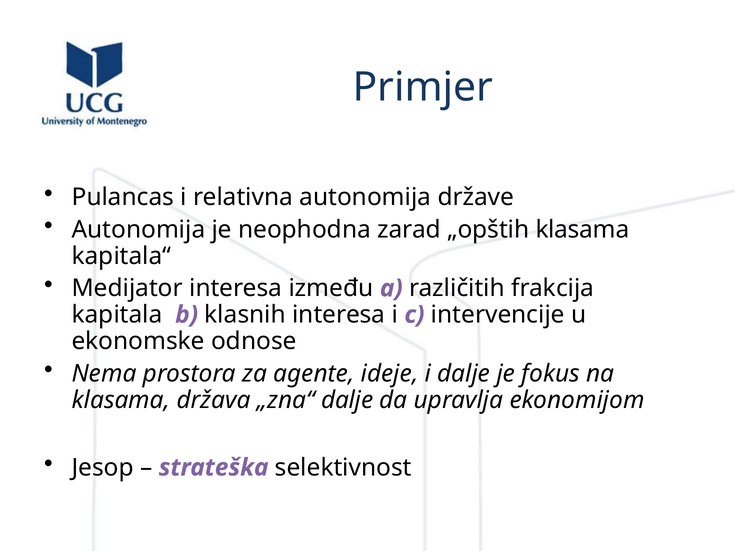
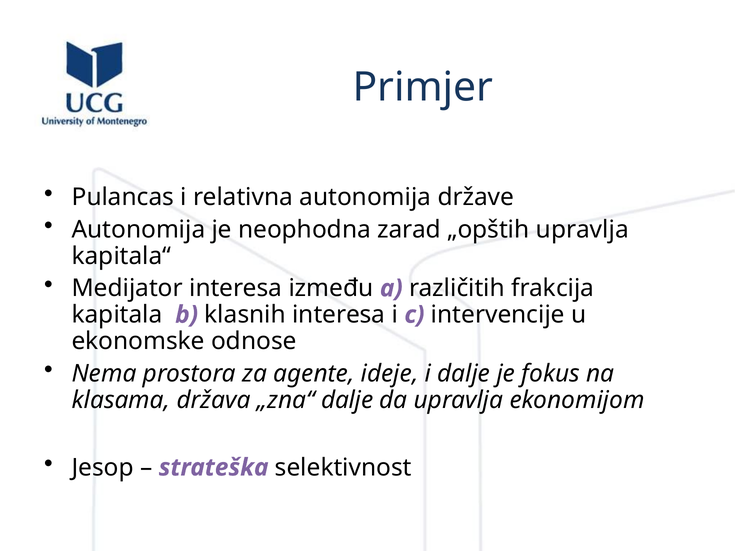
„opštih klasama: klasama -> upravlja
